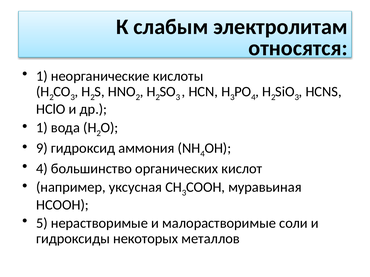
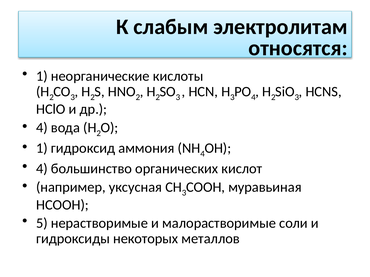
1 at (42, 128): 1 -> 4
9 at (42, 148): 9 -> 1
